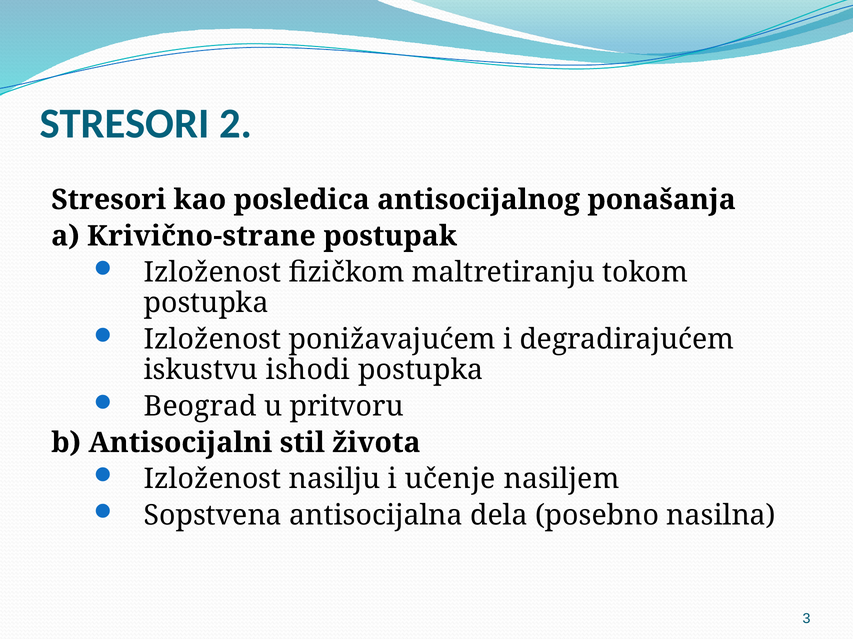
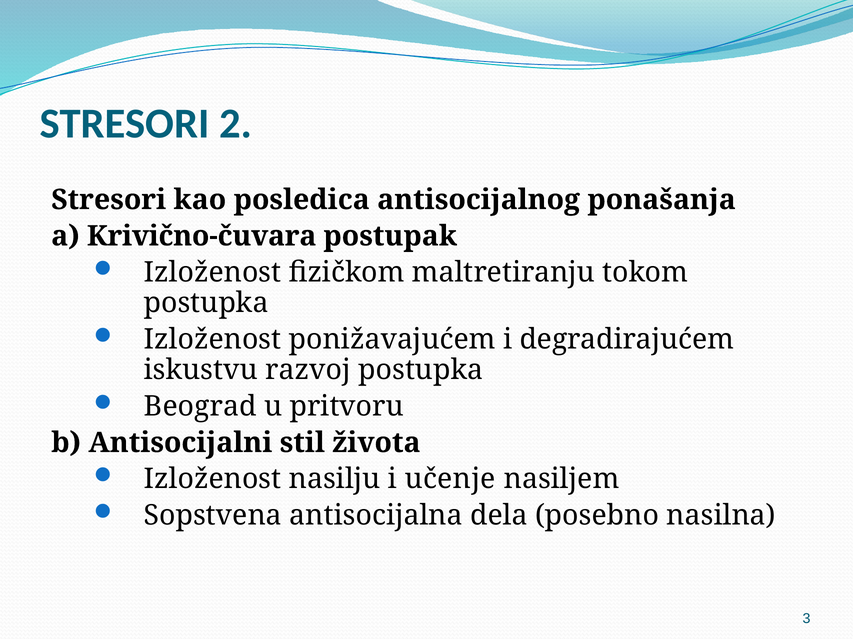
Krivično-strane: Krivično-strane -> Krivično-čuvara
ishodi: ishodi -> razvoj
